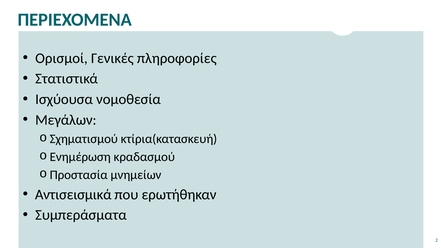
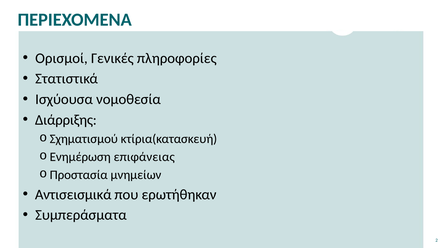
Μεγάλων: Μεγάλων -> Διάρριξης
κραδασμού: κραδασμού -> επιφάνειας
